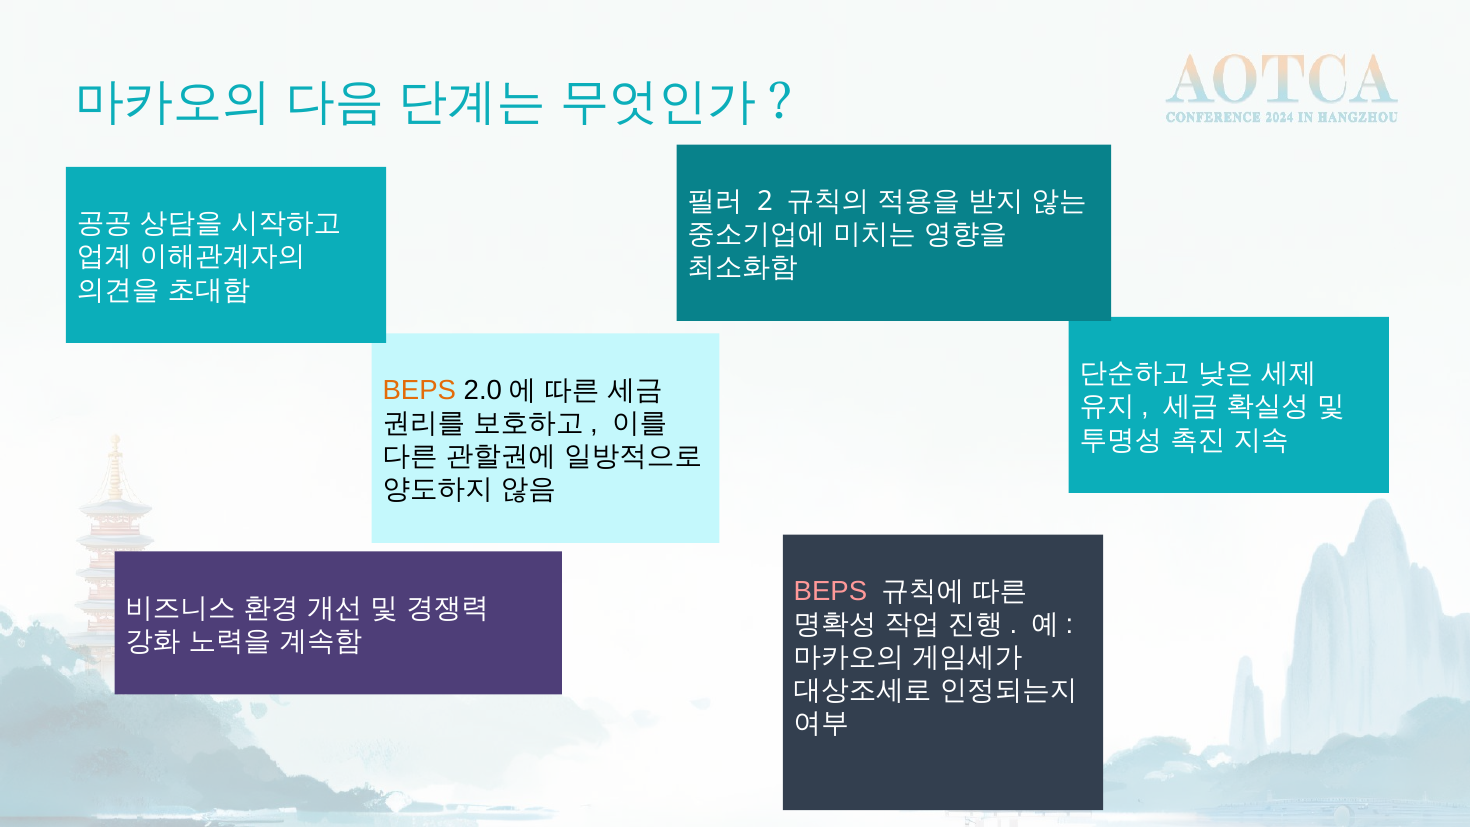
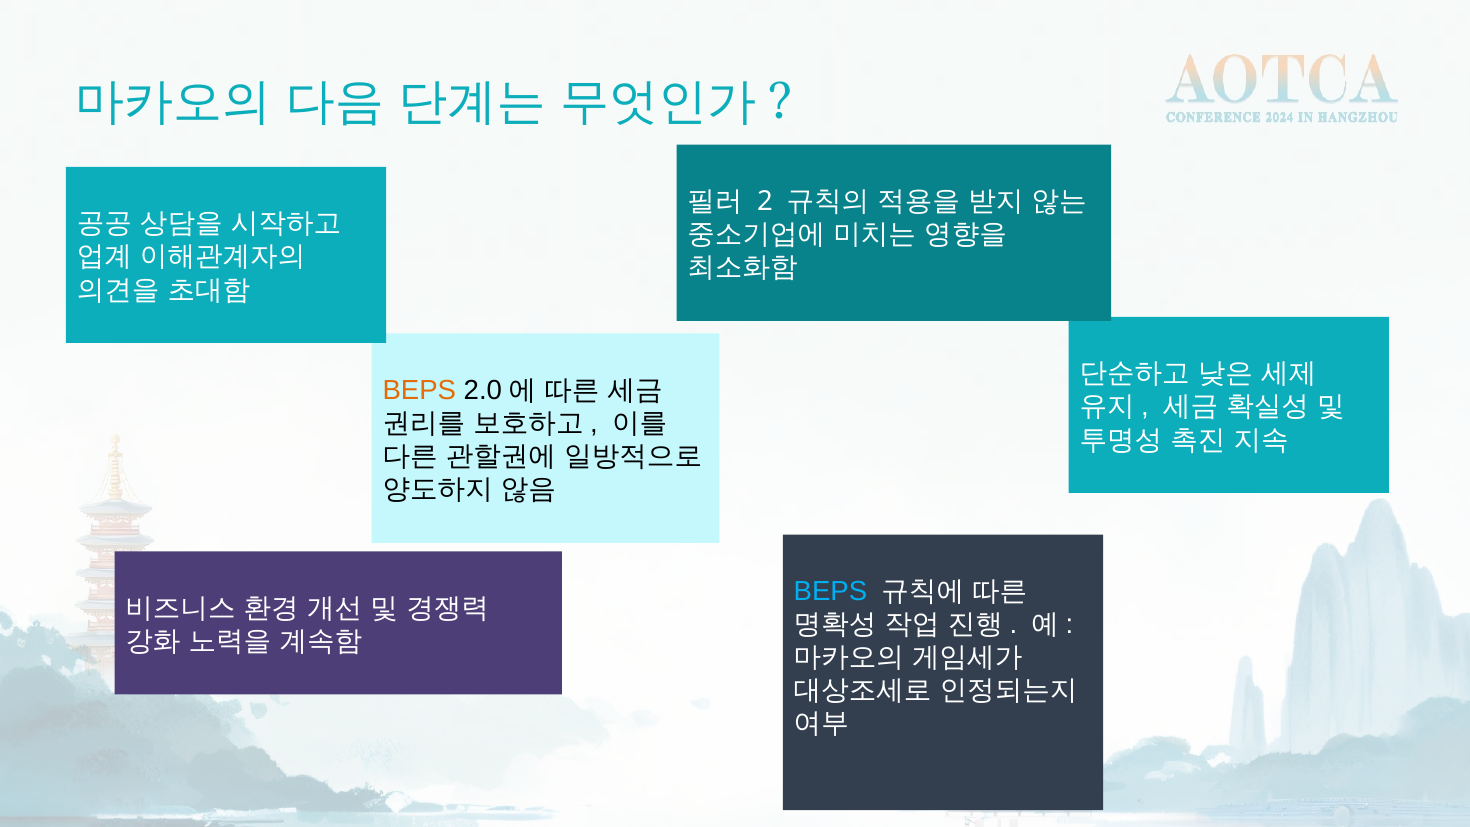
BEPS at (830, 591) colour: pink -> light blue
